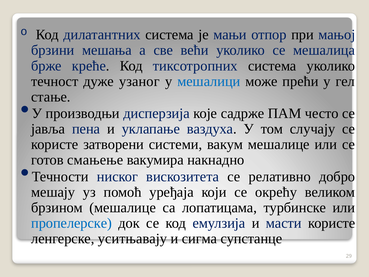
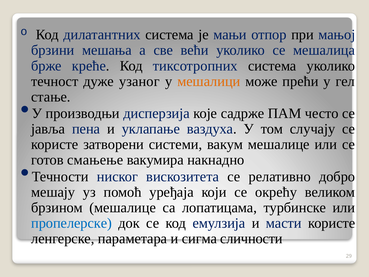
мешалици colour: blue -> orange
уситњавају: уситњавају -> параметара
супстанце: супстанце -> сличности
